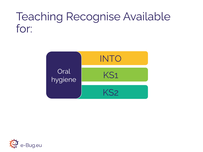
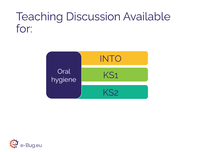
Recognise: Recognise -> Discussion
